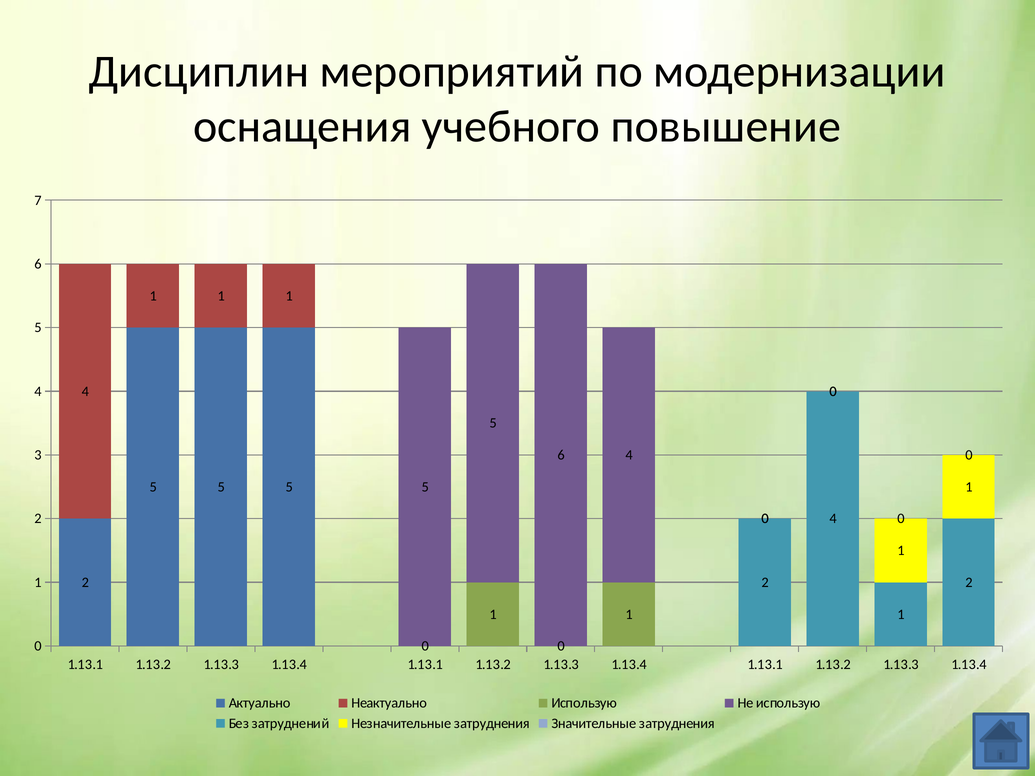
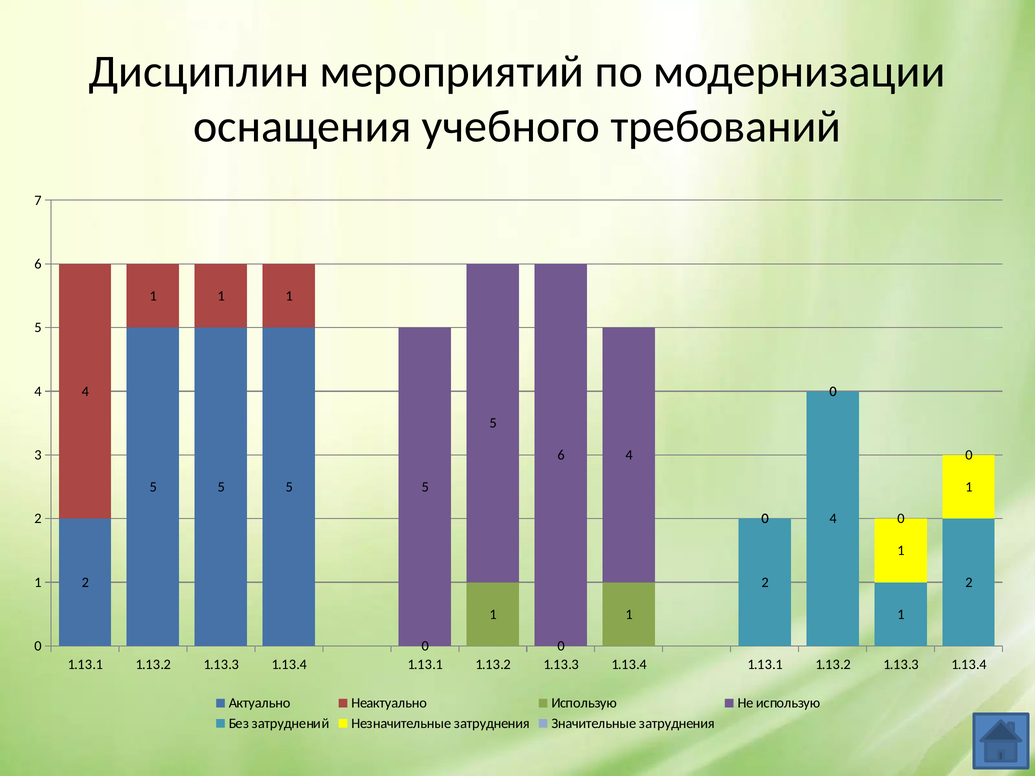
повышение: повышение -> требований
